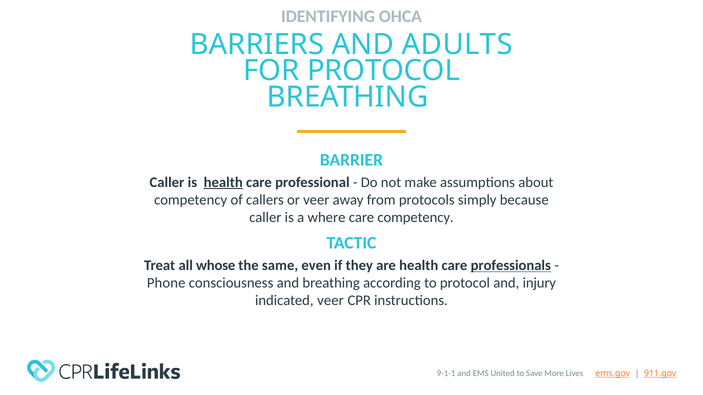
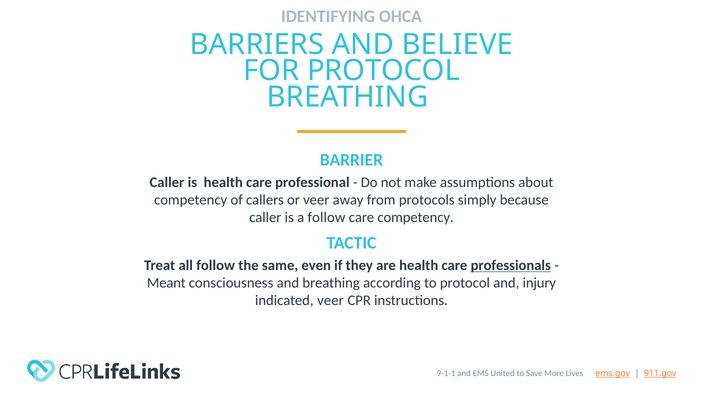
ADULTS: ADULTS -> BELIEVE
health at (223, 183) underline: present -> none
a where: where -> follow
all whose: whose -> follow
Phone: Phone -> Meant
